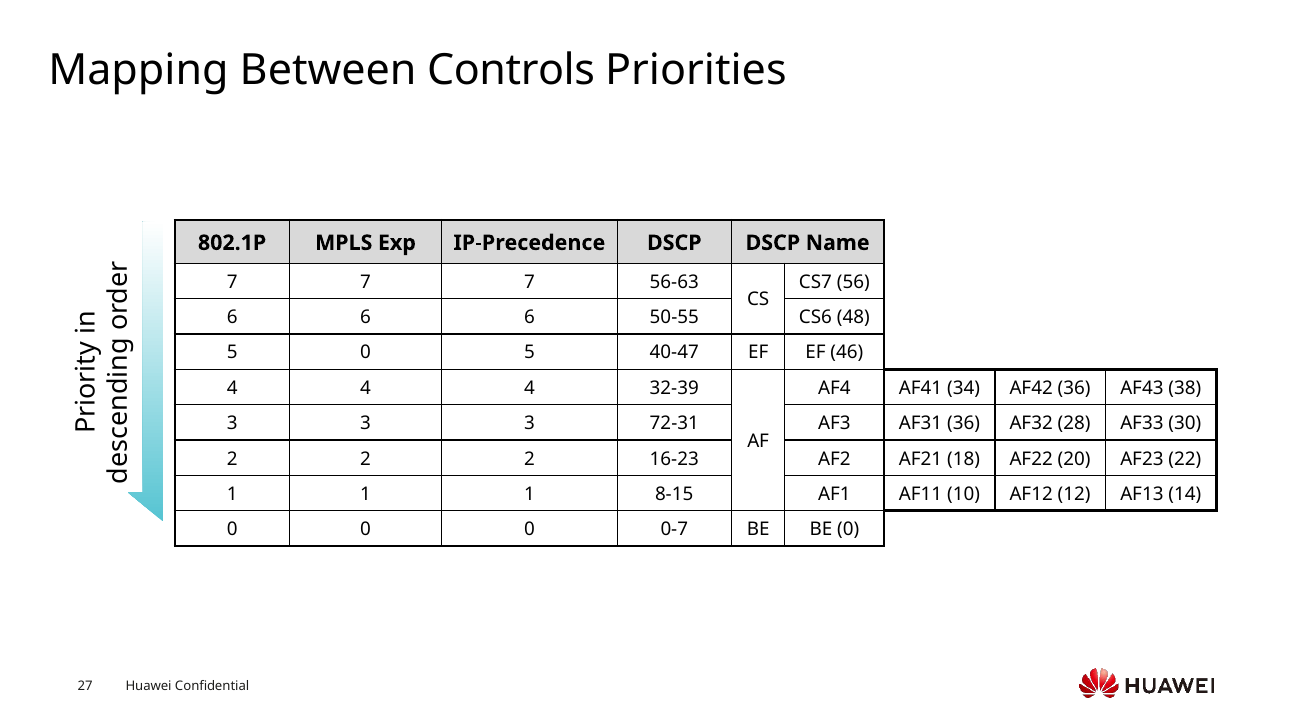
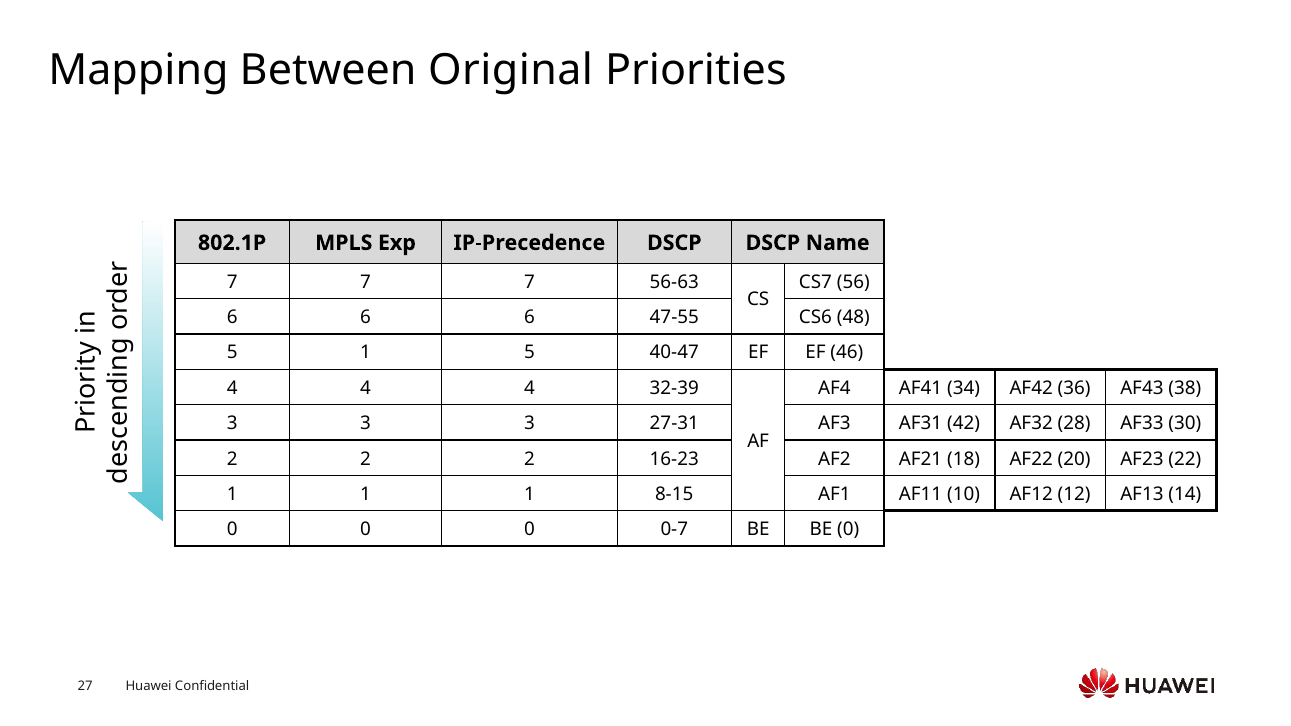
Controls: Controls -> Original
50-55: 50-55 -> 47-55
5 0: 0 -> 1
72-31: 72-31 -> 27-31
AF31 36: 36 -> 42
